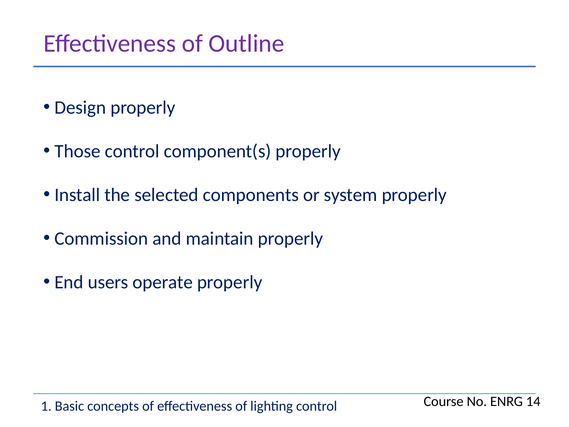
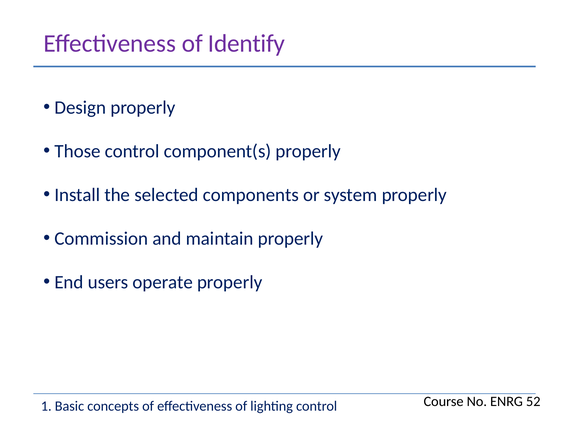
Outline: Outline -> Identify
14: 14 -> 52
